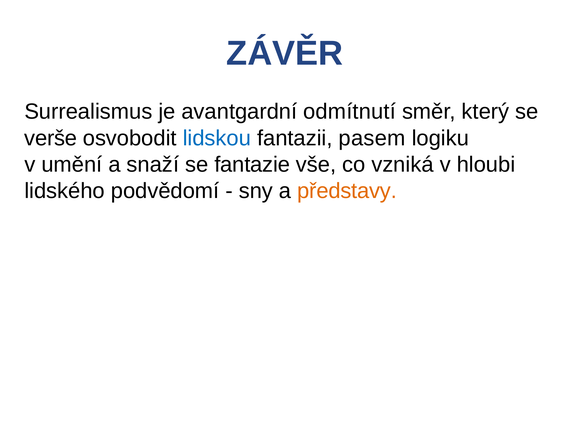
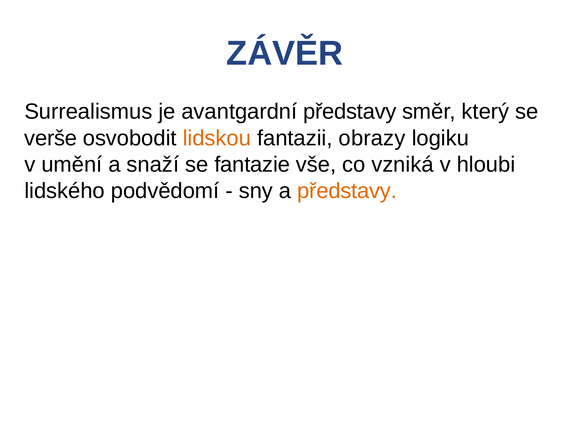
avantgardní odmítnutí: odmítnutí -> představy
lidskou colour: blue -> orange
pasem: pasem -> obrazy
